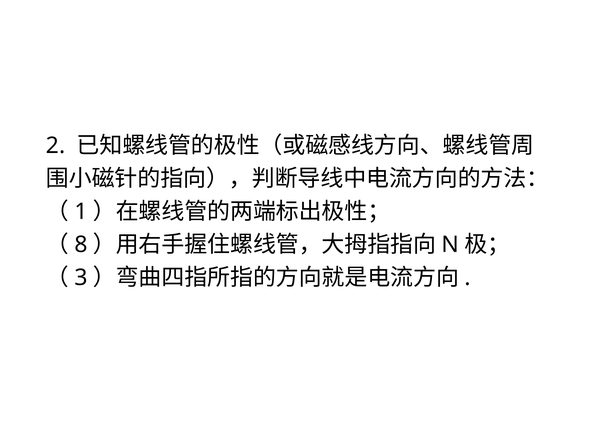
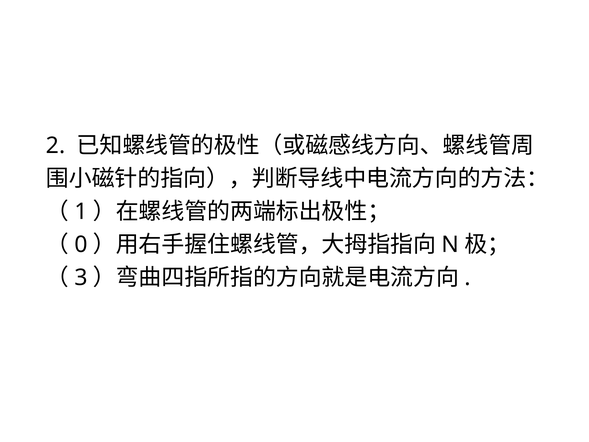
8: 8 -> 0
